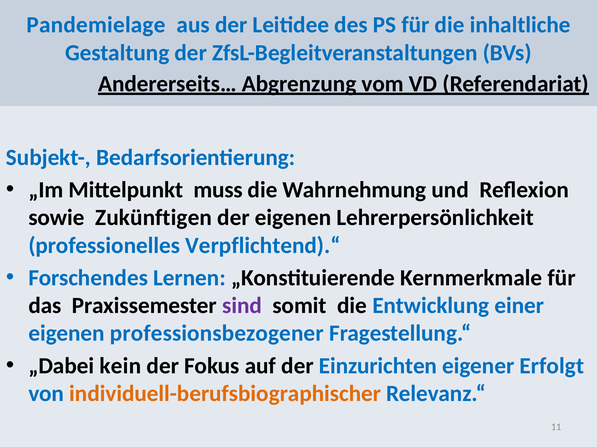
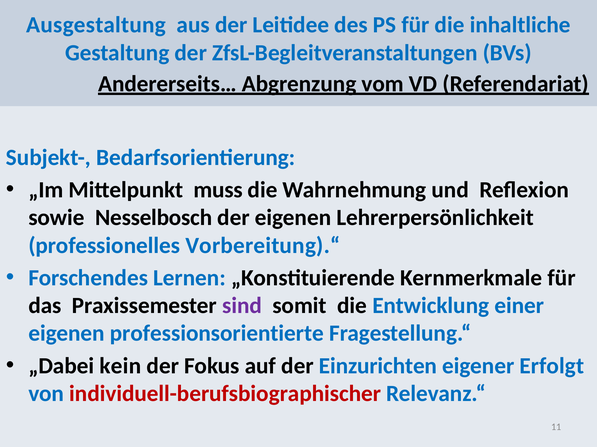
Pandemielage: Pandemielage -> Ausgestaltung
Zukünftigen: Zukünftigen -> Nesselbosch
Verpflichtend).“: Verpflichtend).“ -> Vorbereitung).“
professionsbezogener: professionsbezogener -> professionsorientierte
individuell-berufsbiographischer colour: orange -> red
